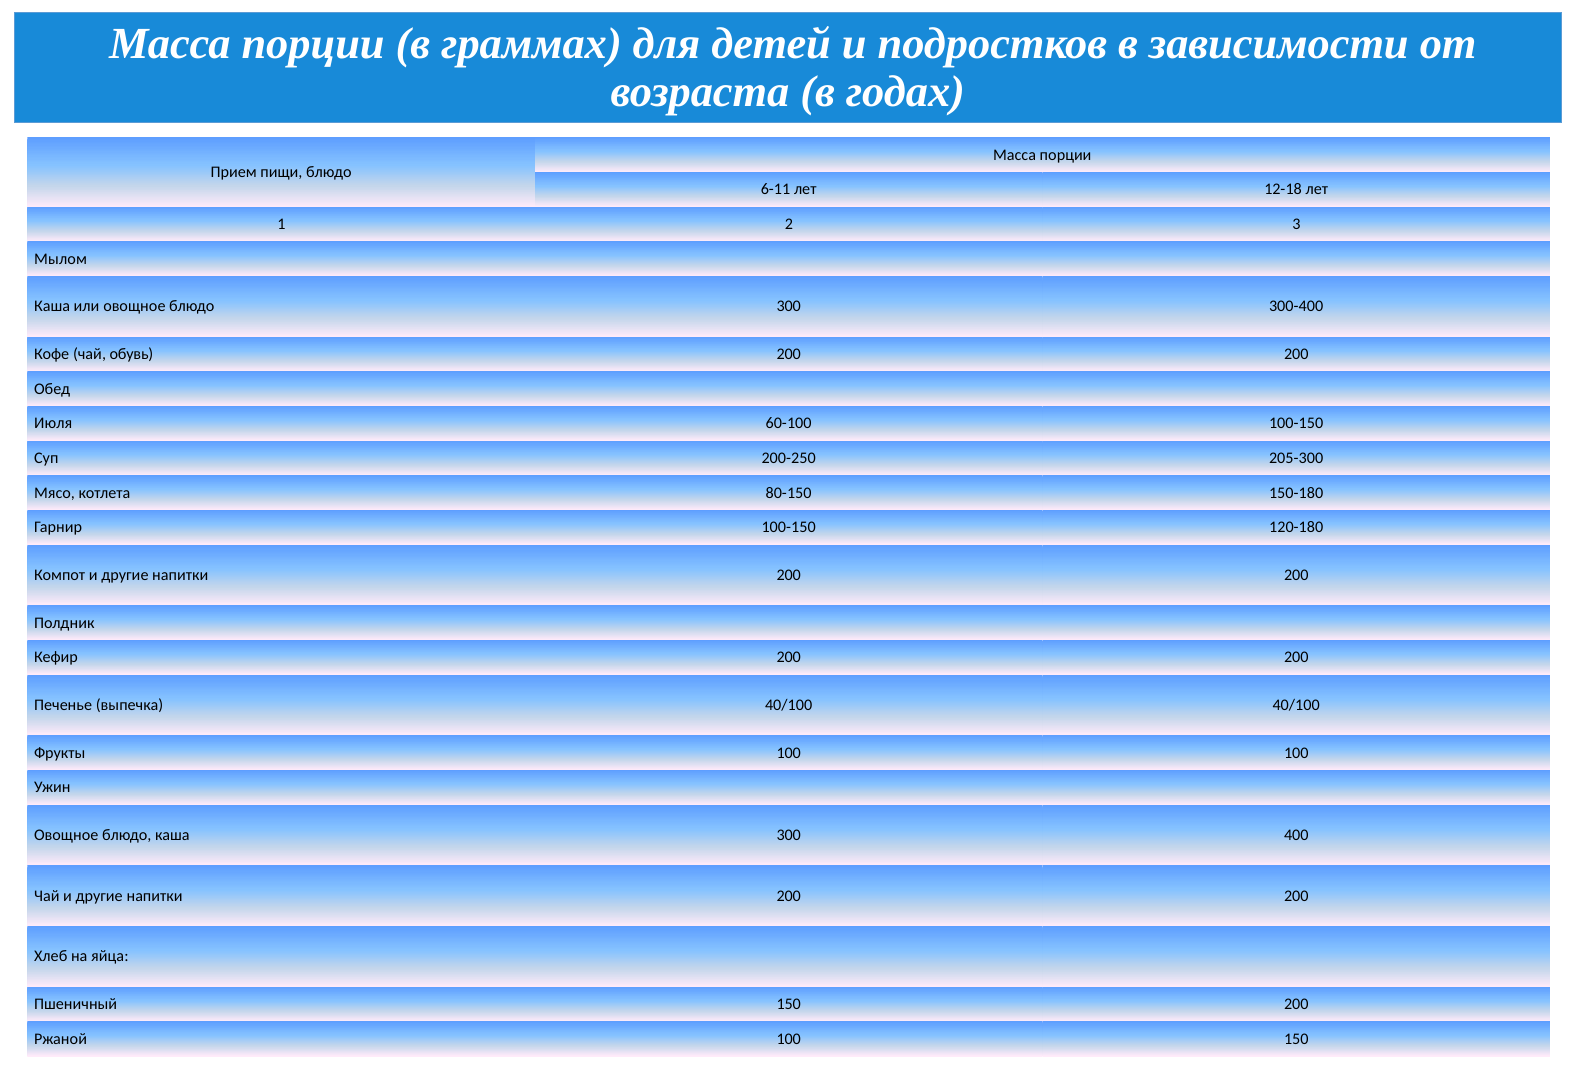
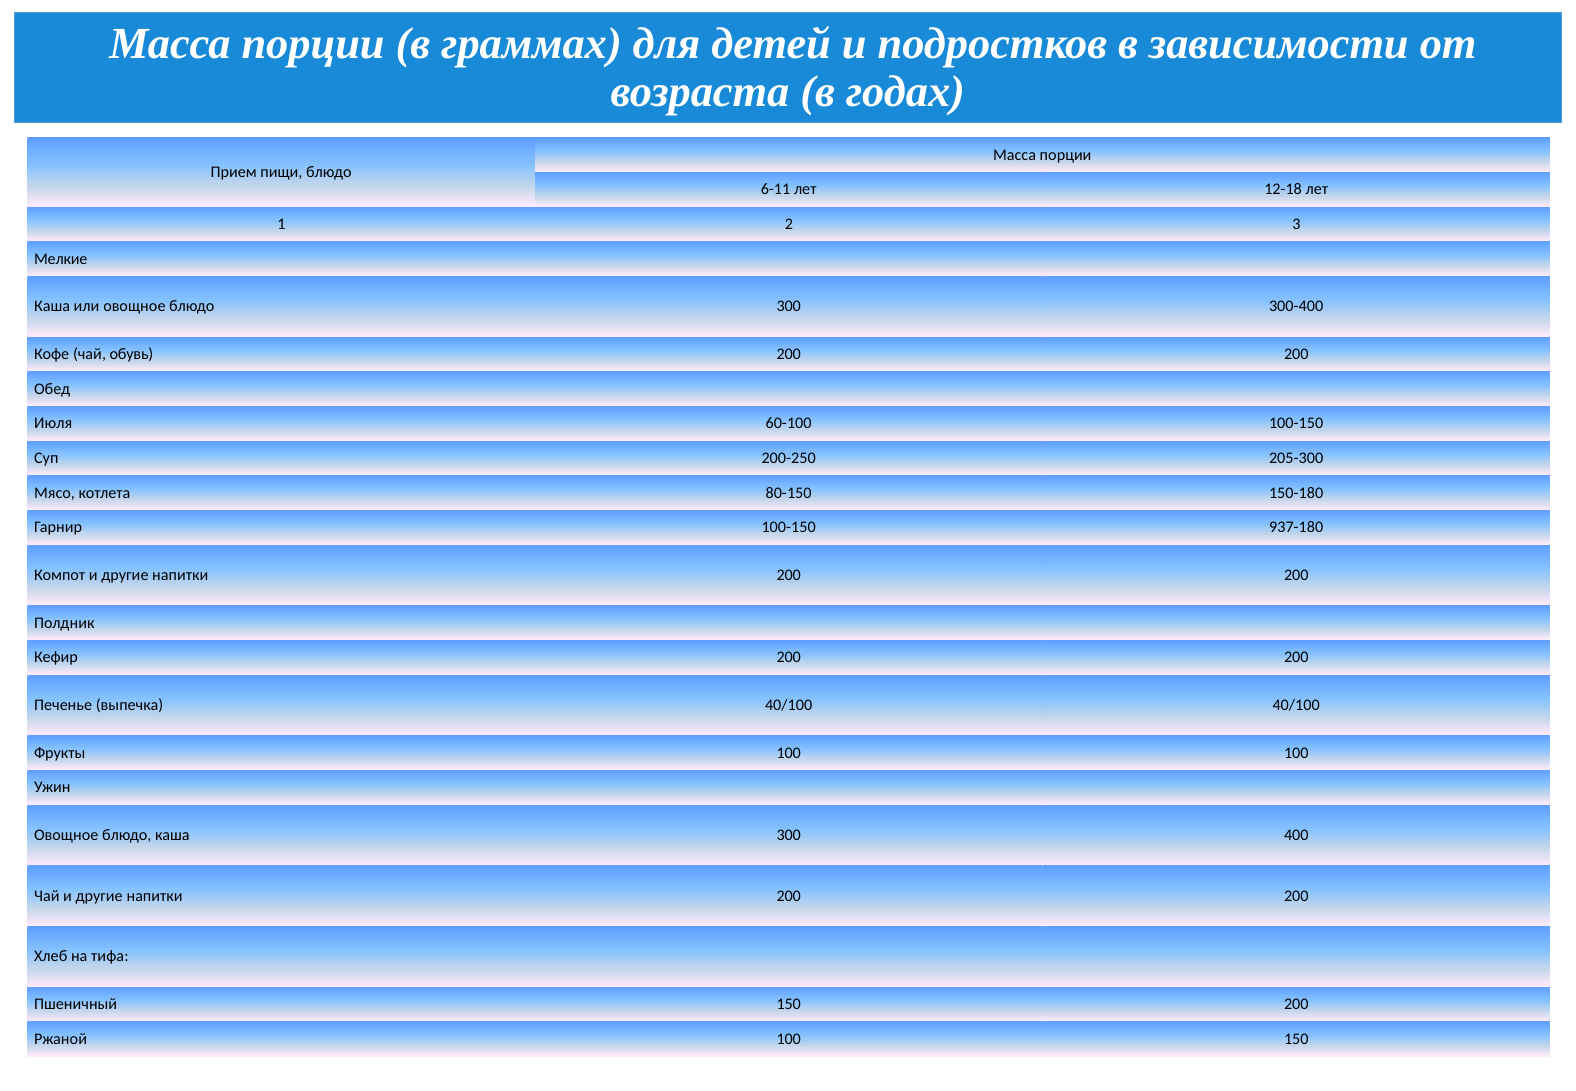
Мылом: Мылом -> Мелкие
120-180: 120-180 -> 937-180
яйца: яйца -> тифа
